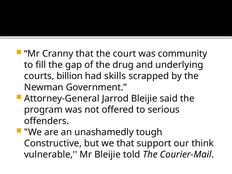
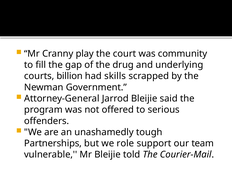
Cranny that: that -> play
Constructive: Constructive -> Partnerships
we that: that -> role
think: think -> team
